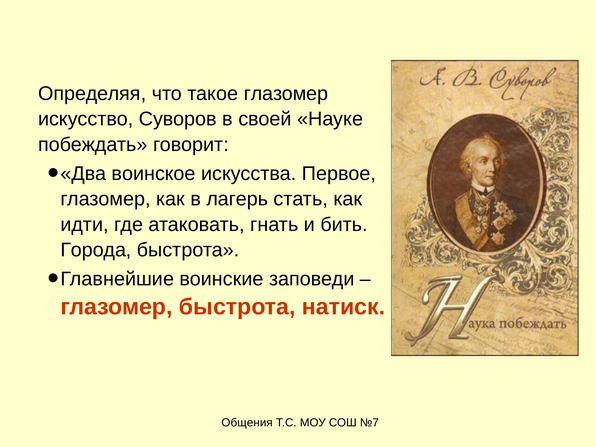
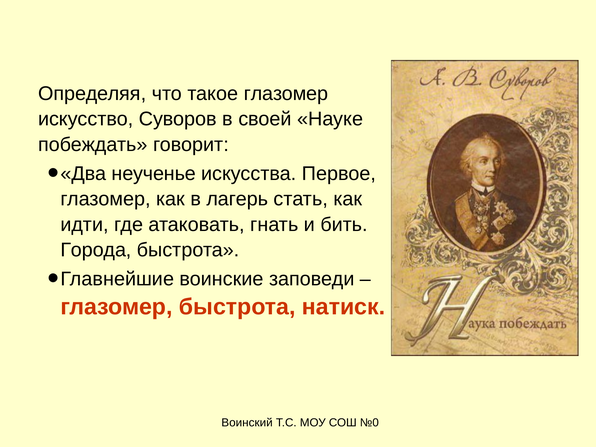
воинское: воинское -> неученье
Общения: Общения -> Воинский
№7: №7 -> №0
